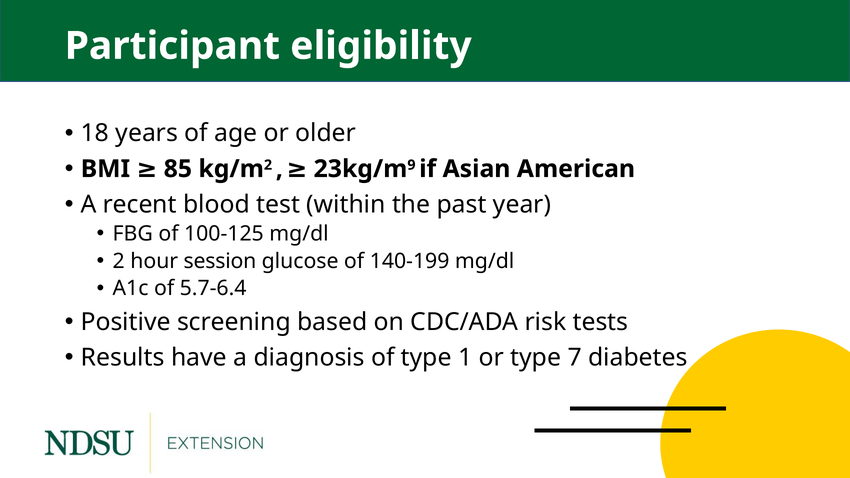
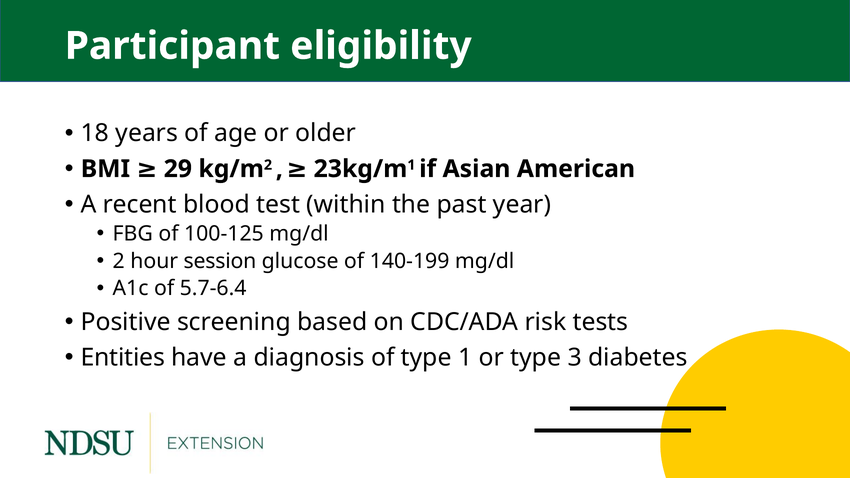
85: 85 -> 29
9 at (411, 165): 9 -> 1
Results: Results -> Entities
7: 7 -> 3
